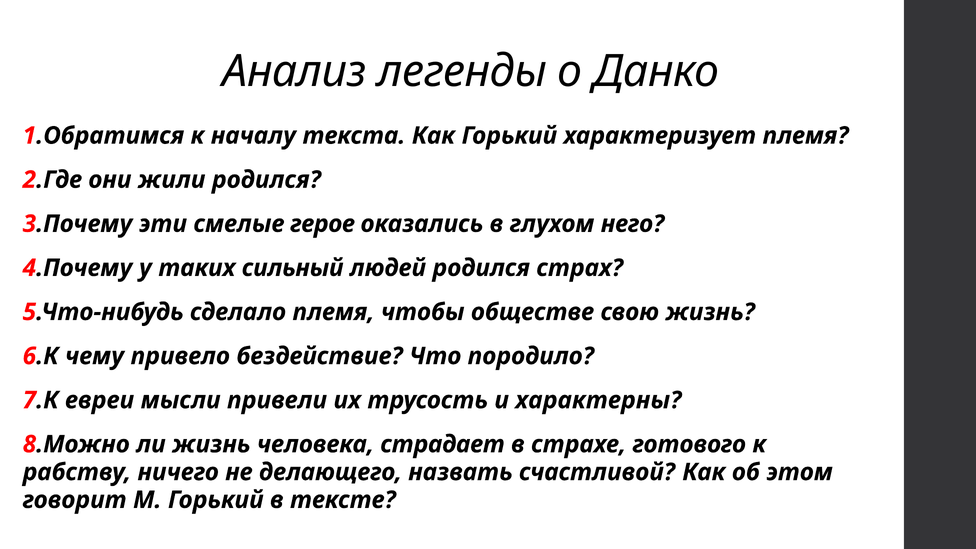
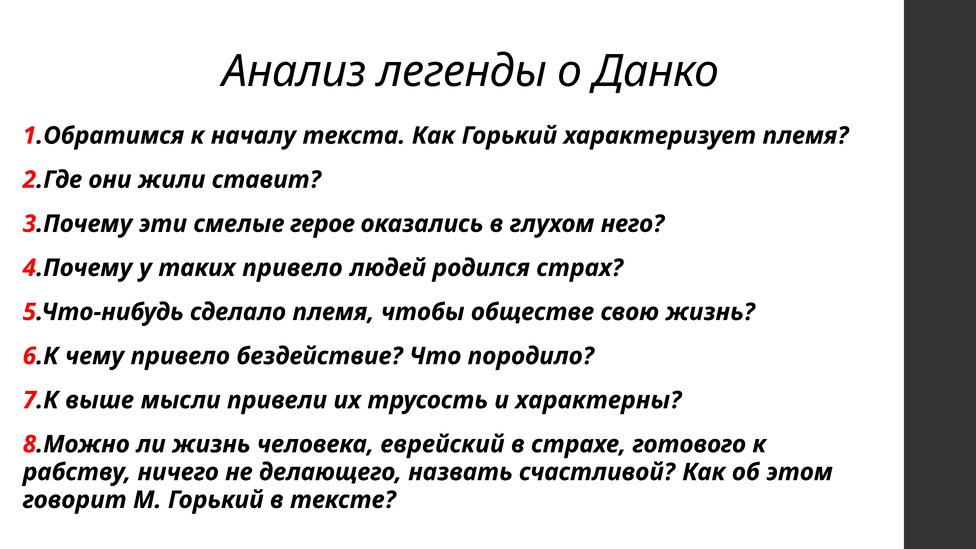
жили родился: родился -> ставит
таких сильный: сильный -> привело
евреи: евреи -> выше
страдает: страдает -> еврейский
